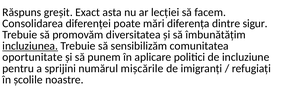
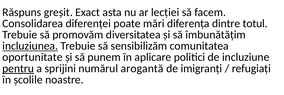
sigur: sigur -> totul
pentru underline: none -> present
mișcările: mișcările -> arogantă
